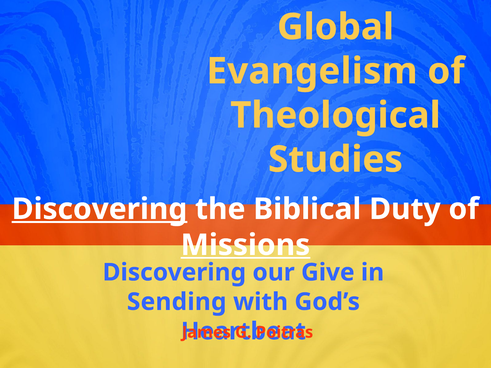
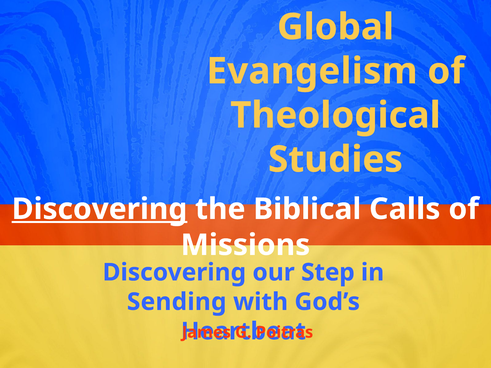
Duty: Duty -> Calls
Missions underline: present -> none
Give: Give -> Step
